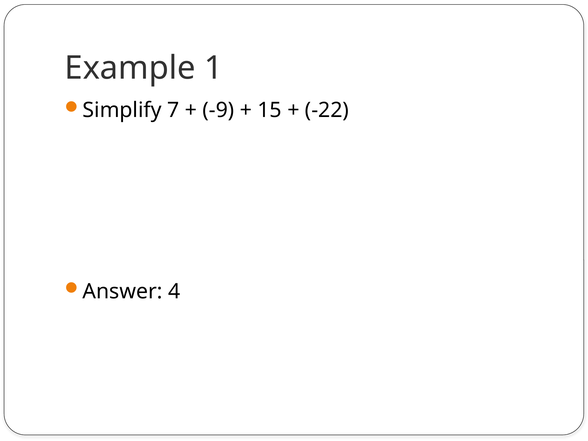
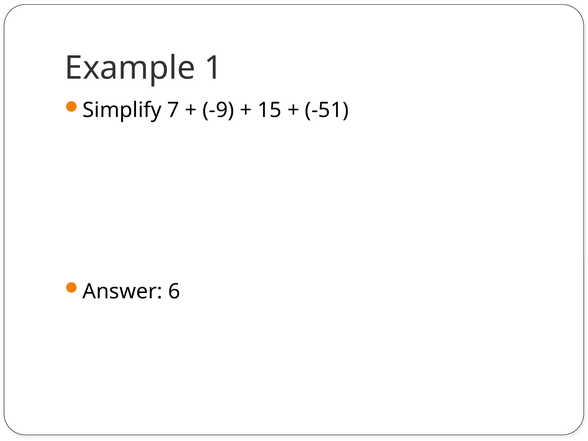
-22: -22 -> -51
4: 4 -> 6
